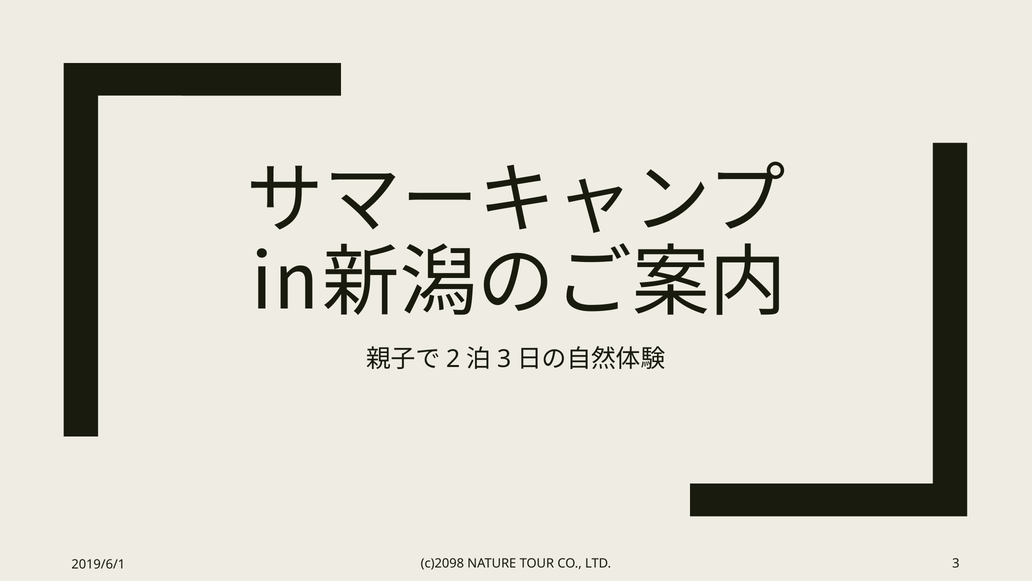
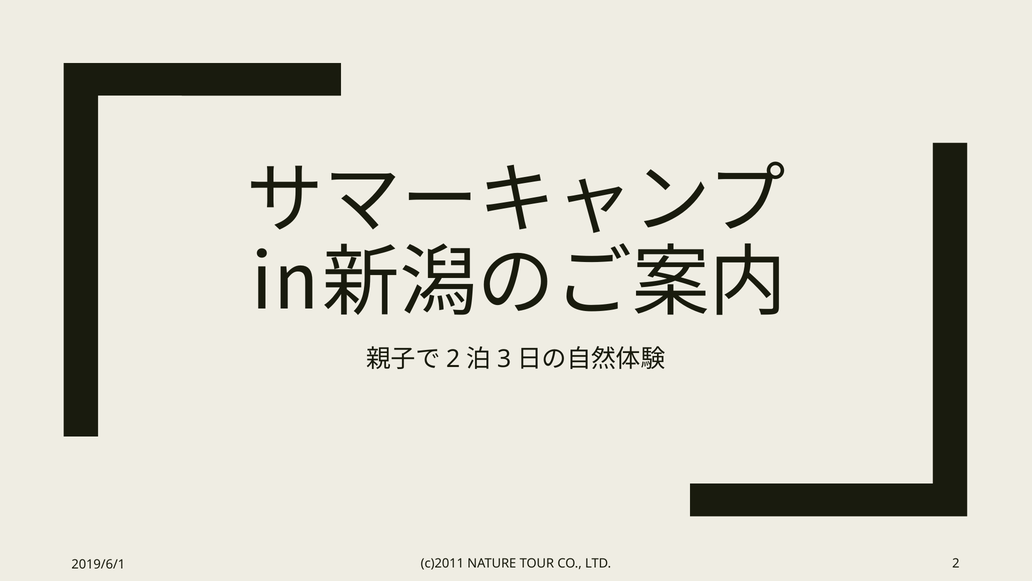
c)2098: c)2098 -> c)2011
LTD 3: 3 -> 2
